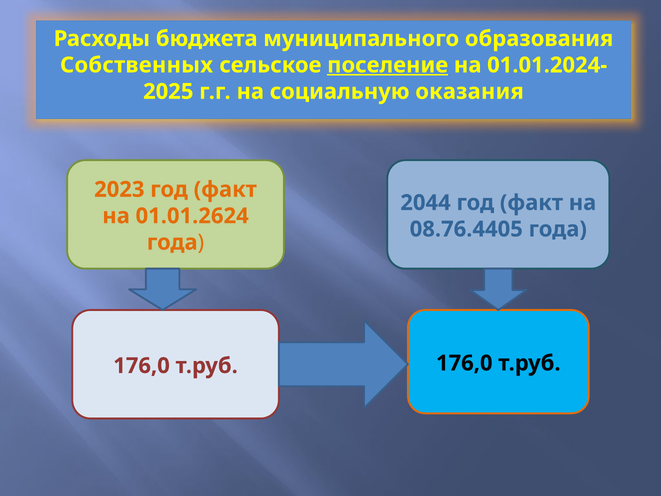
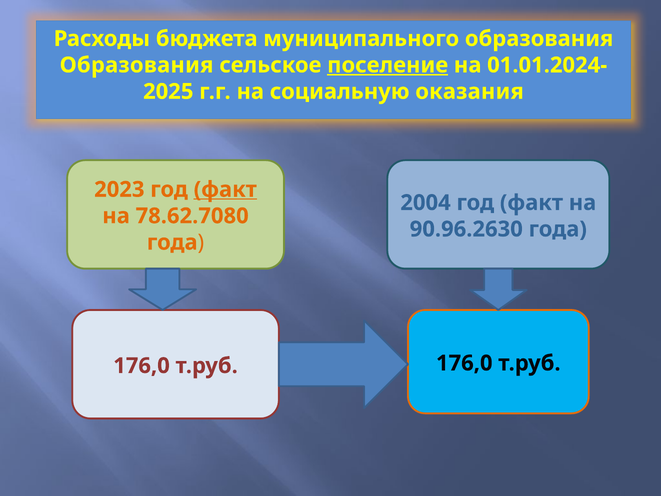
Собственных at (137, 65): Собственных -> Образования
факт at (225, 189) underline: none -> present
2044: 2044 -> 2004
01.01.2624: 01.01.2624 -> 78.62.7080
08.76.4405: 08.76.4405 -> 90.96.2630
